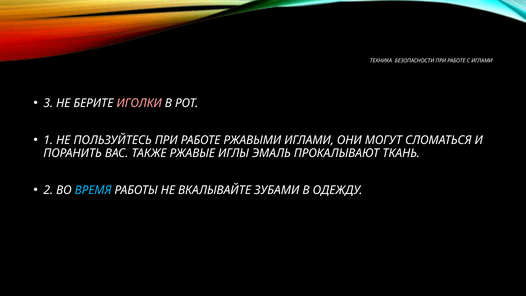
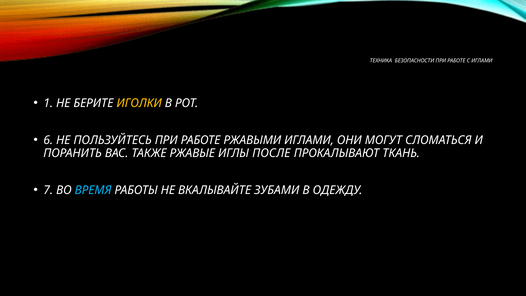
3: 3 -> 1
ИГОЛКИ colour: pink -> yellow
1: 1 -> 6
ЭМАЛЬ: ЭМАЛЬ -> ПОСЛЕ
2: 2 -> 7
